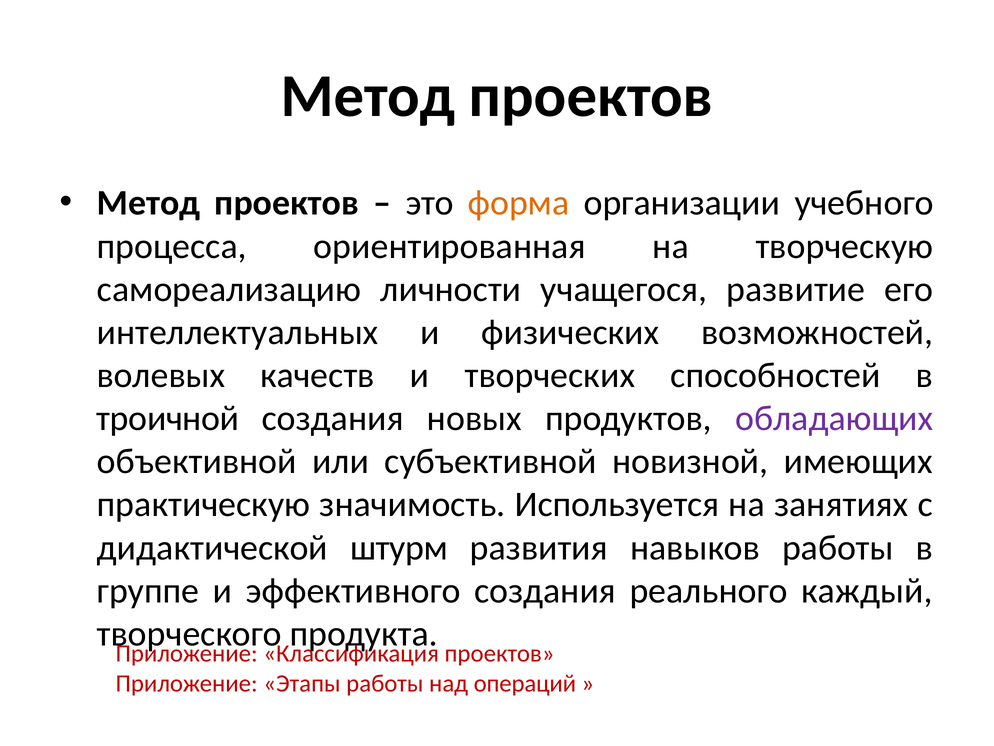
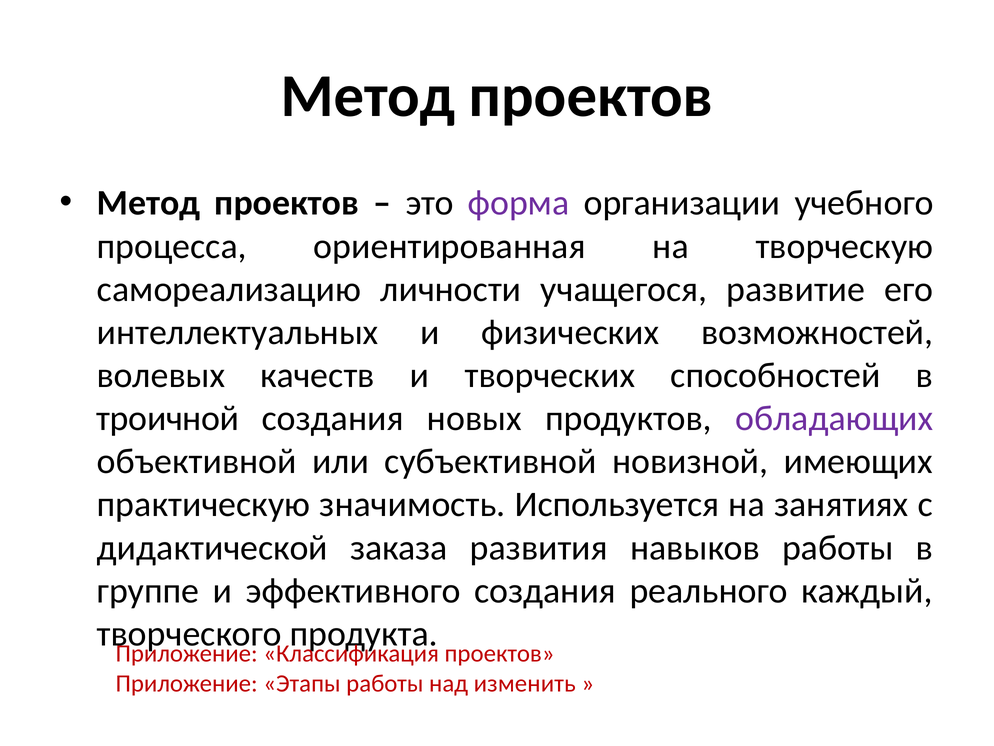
форма colour: orange -> purple
штурм: штурм -> заказа
операций: операций -> изменить
